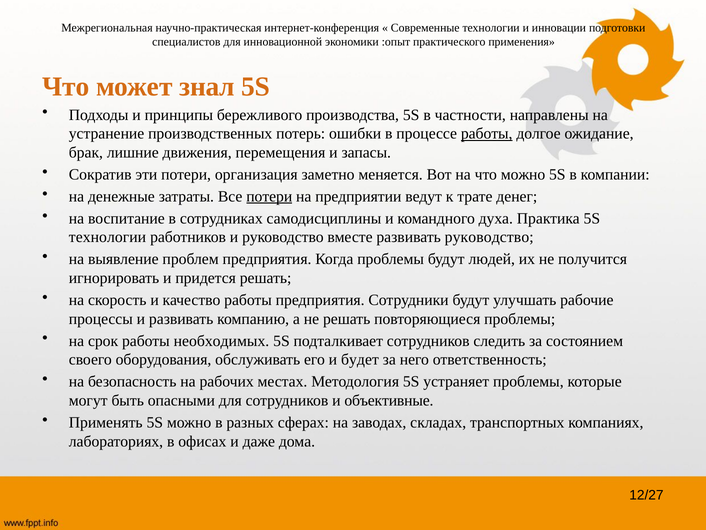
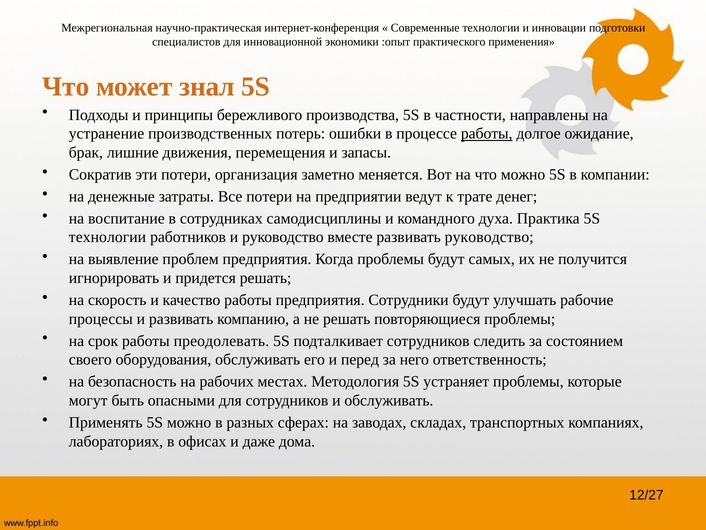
потери at (269, 196) underline: present -> none
людей: людей -> самых
необходимых: необходимых -> преодолевать
будет: будет -> перед
и объективные: объективные -> обслуживать
